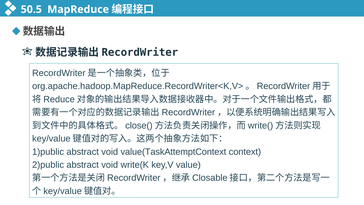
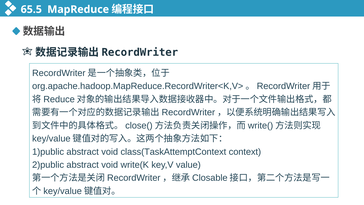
50.5: 50.5 -> 65.5
value(TaskAttemptContext: value(TaskAttemptContext -> class(TaskAttemptContext
